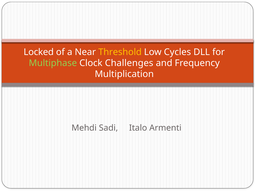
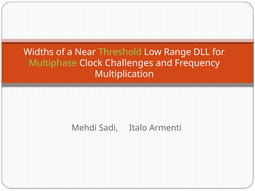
Locked: Locked -> Widths
Threshold colour: yellow -> light green
Cycles: Cycles -> Range
